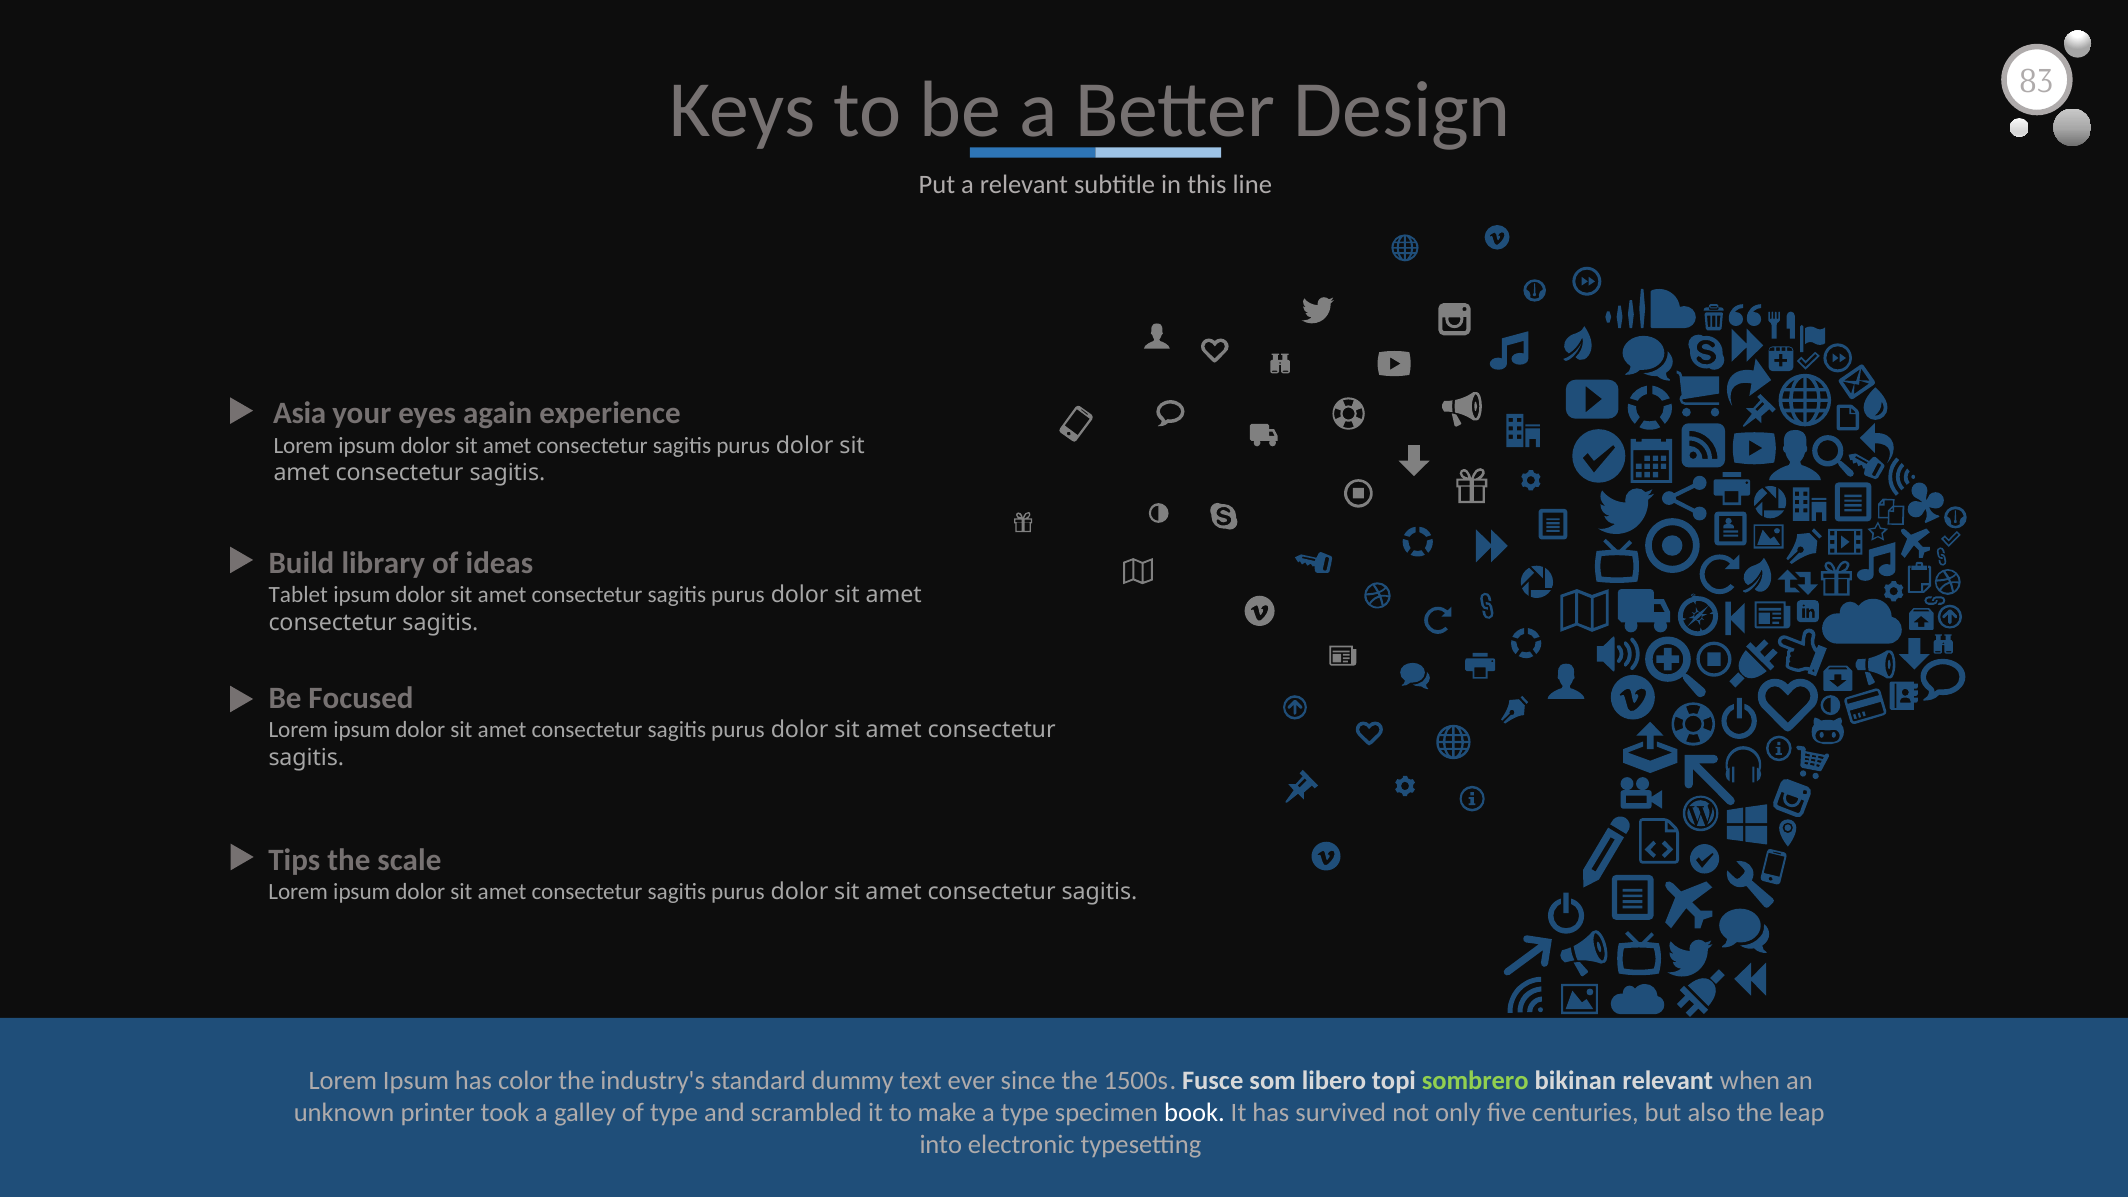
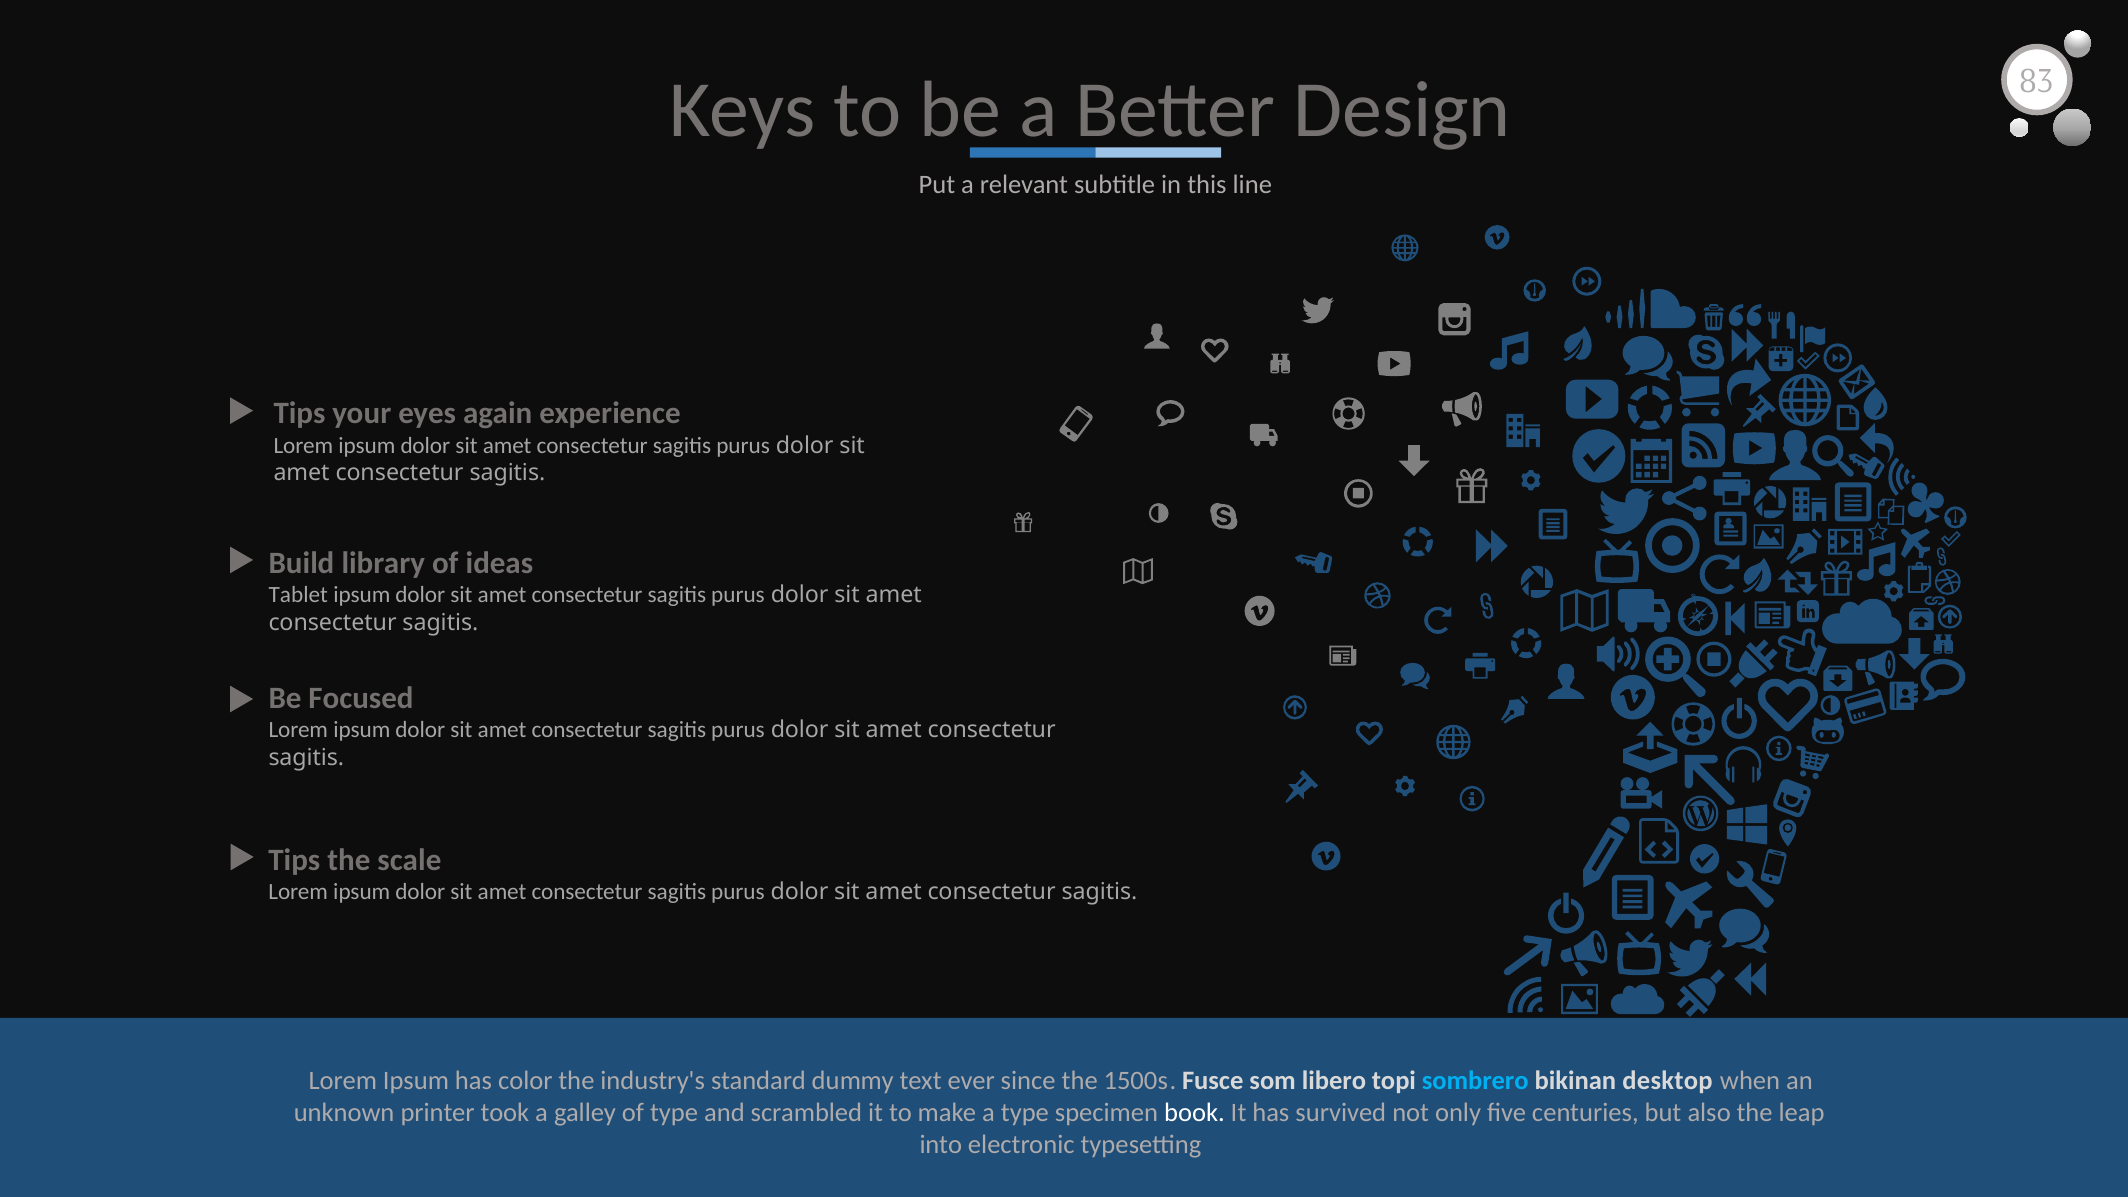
Asia at (300, 414): Asia -> Tips
sombrero colour: light green -> light blue
bikinan relevant: relevant -> desktop
